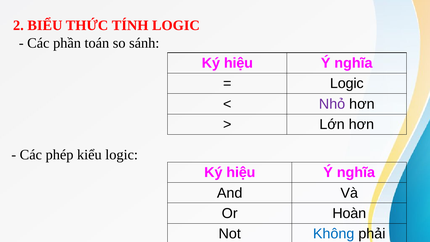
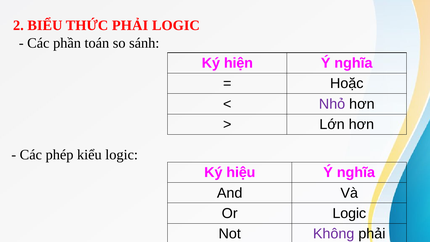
THỨC TÍNH: TÍNH -> PHẢI
hiệu at (238, 63): hiệu -> hiện
Logic at (347, 84): Logic -> Hoặc
Or Hoàn: Hoàn -> Logic
Không colour: blue -> purple
